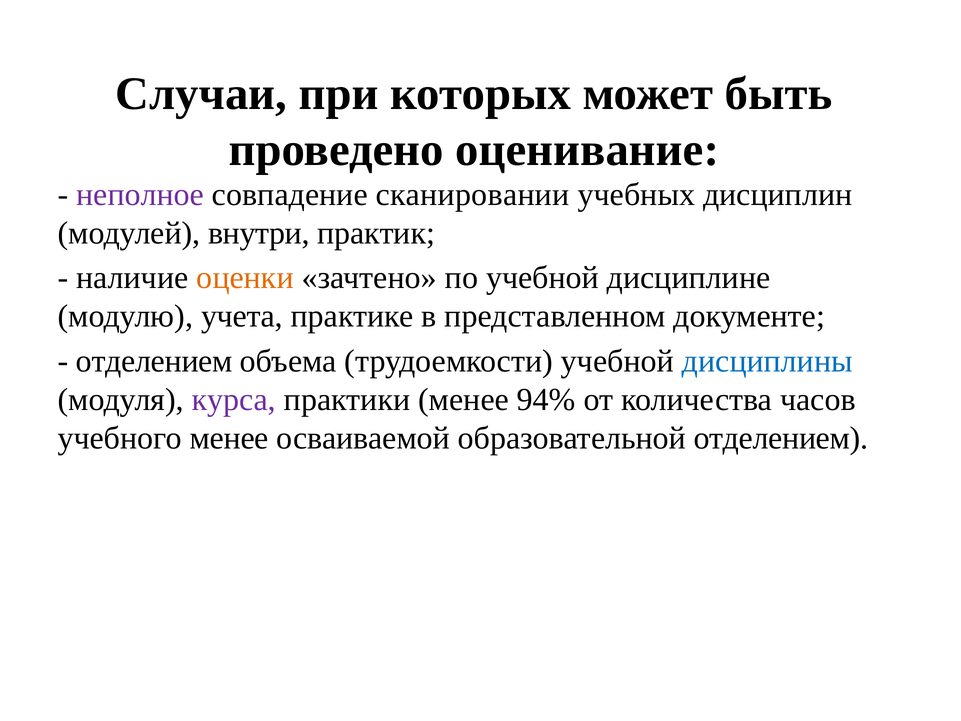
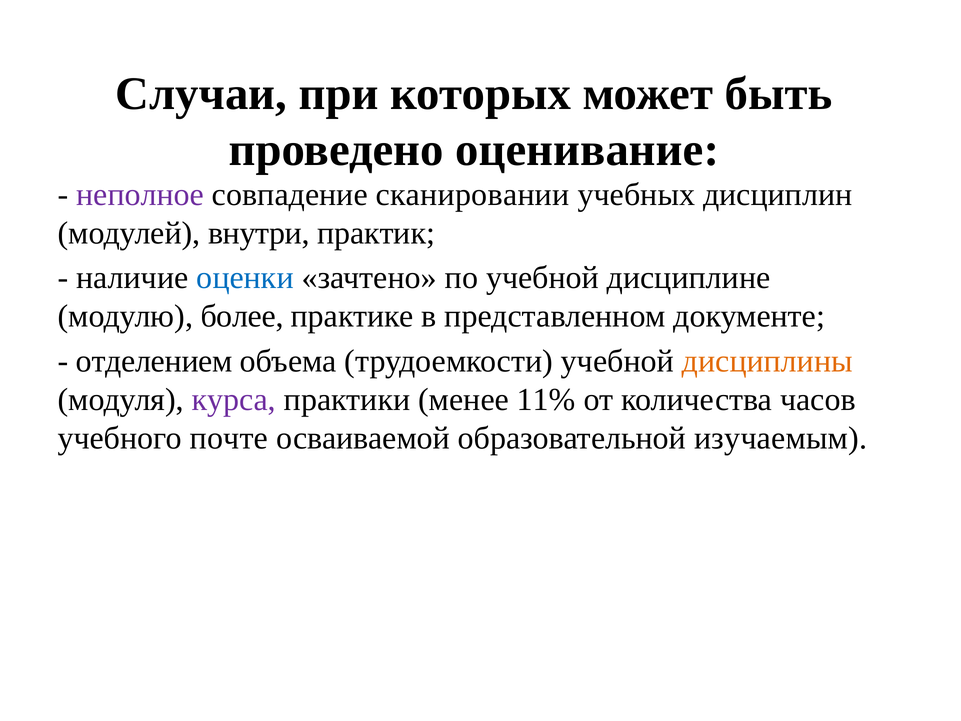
оценки colour: orange -> blue
учета: учета -> более
дисциплины colour: blue -> orange
94%: 94% -> 11%
учебного менее: менее -> почте
образовательной отделением: отделением -> изучаемым
